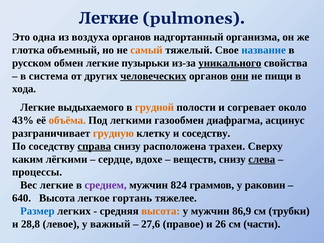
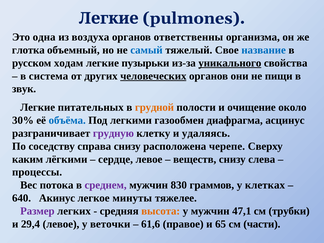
надгортанный: надгортанный -> ответственны
самый colour: orange -> blue
обмен: обмен -> ходам
они underline: present -> none
хода: хода -> звук
выдыхаемого: выдыхаемого -> питательных
согревает: согревает -> очищение
43%: 43% -> 30%
объёма colour: orange -> blue
грудную colour: orange -> purple
и соседству: соседству -> удаляясь
справа underline: present -> none
трахеи: трахеи -> черепе
сердце вдохе: вдохе -> левое
слева underline: present -> none
Вес легкие: легкие -> потока
824: 824 -> 830
раковин: раковин -> клетках
640 Высота: Высота -> Акинус
гортань: гортань -> минуты
Размер colour: blue -> purple
86,9: 86,9 -> 47,1
28,8: 28,8 -> 29,4
важный: важный -> веточки
27,6: 27,6 -> 61,6
26: 26 -> 65
